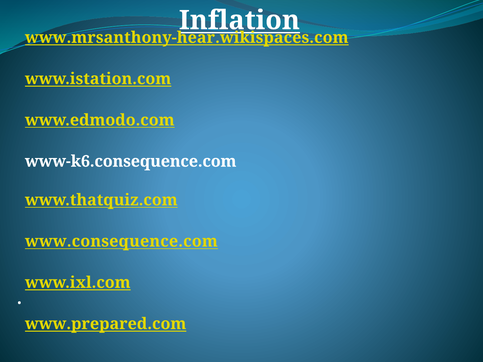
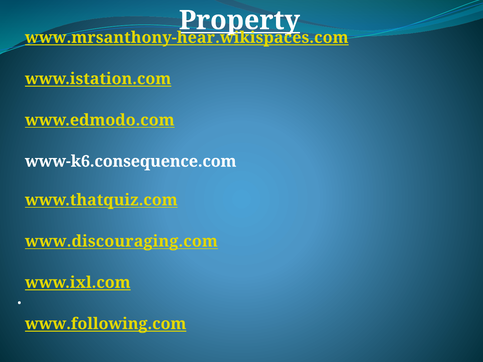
Inflation: Inflation -> Property
www.consequence.com: www.consequence.com -> www.discouraging.com
www.prepared.com: www.prepared.com -> www.following.com
